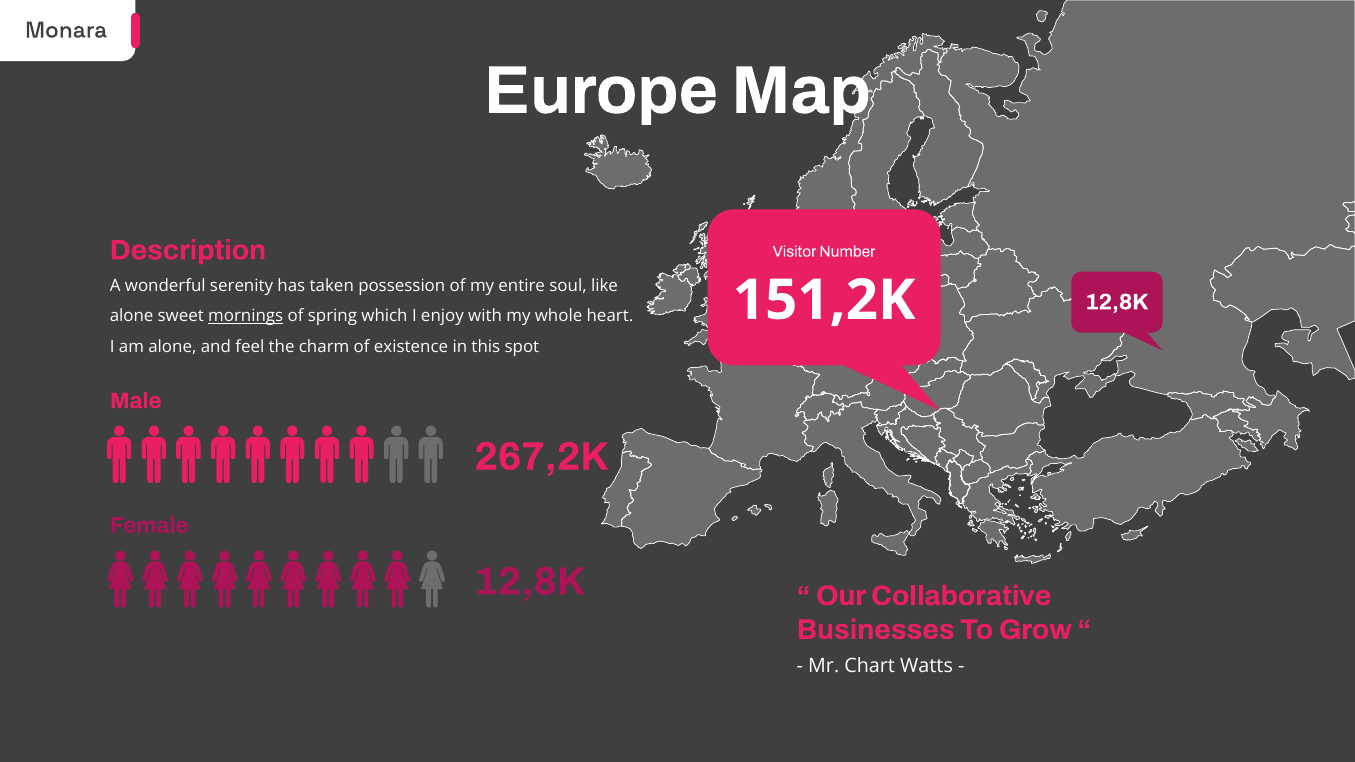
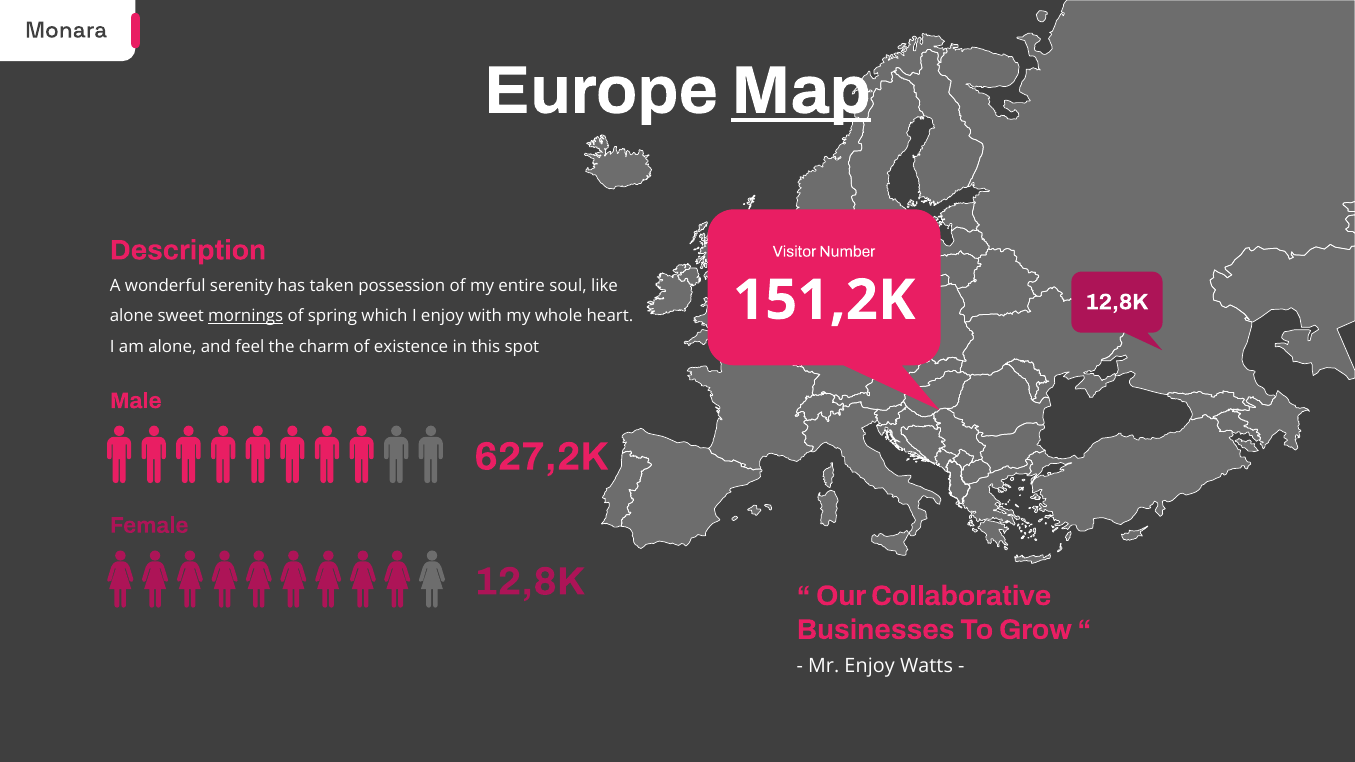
Map underline: none -> present
267,2K: 267,2K -> 627,2K
Mr Chart: Chart -> Enjoy
